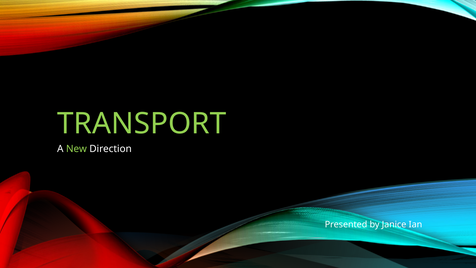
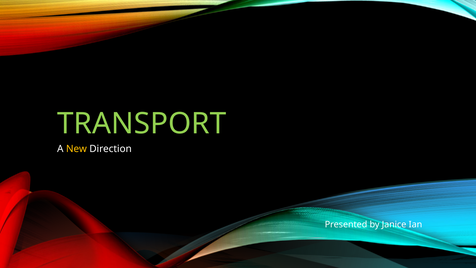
New colour: light green -> yellow
